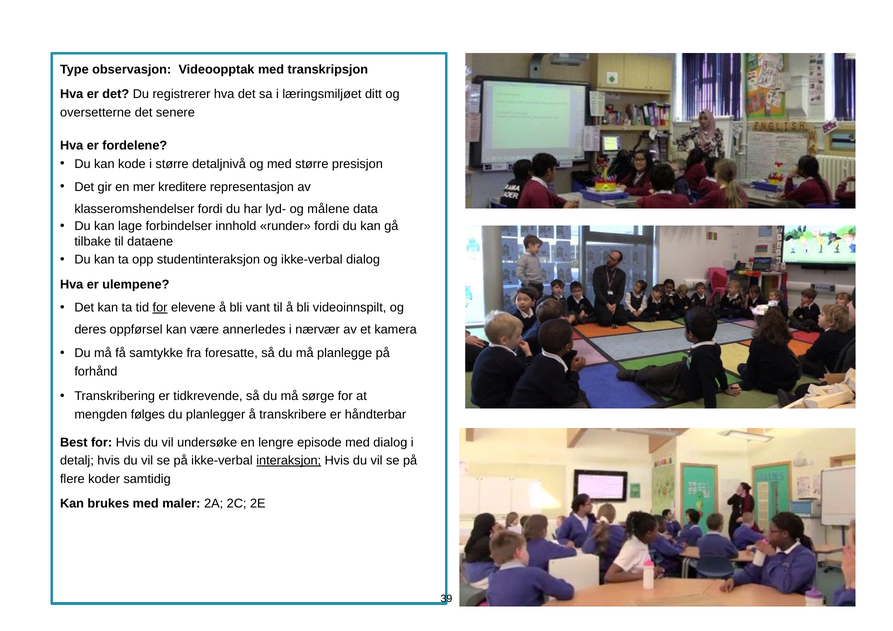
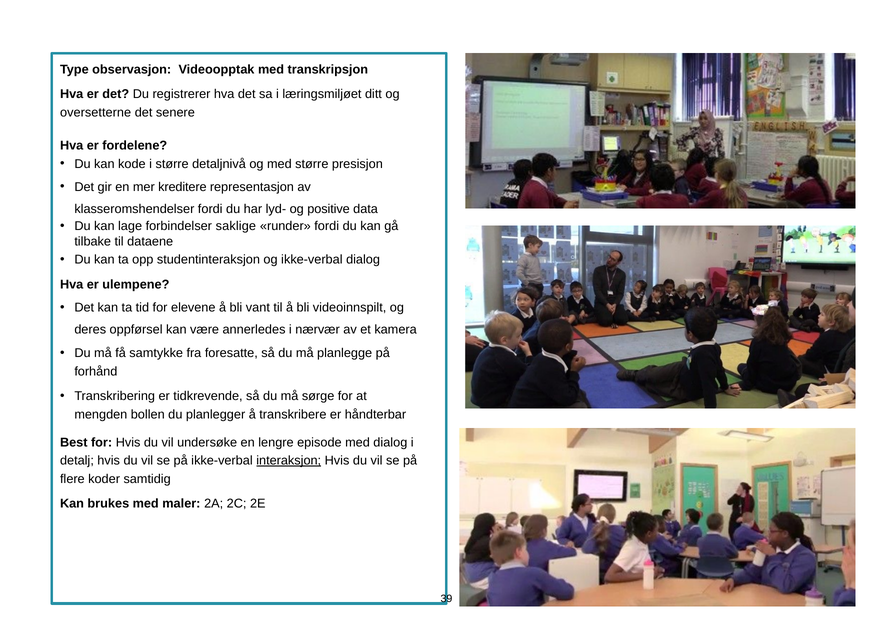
målene: målene -> positive
innhold: innhold -> saklige
for at (160, 308) underline: present -> none
følges: følges -> bollen
